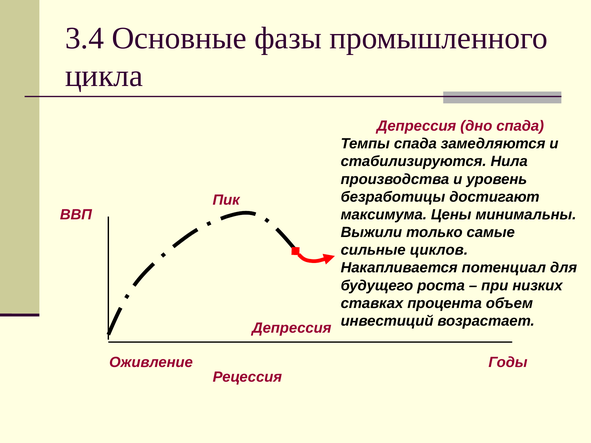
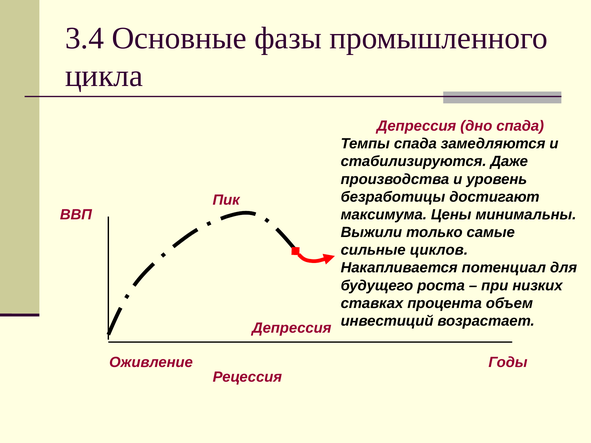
Нила: Нила -> Даже
